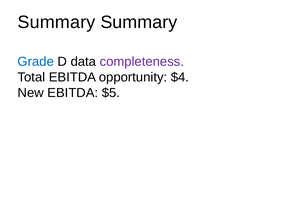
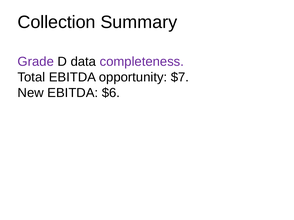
Summary at (56, 22): Summary -> Collection
Grade colour: blue -> purple
$4: $4 -> $7
$5: $5 -> $6
